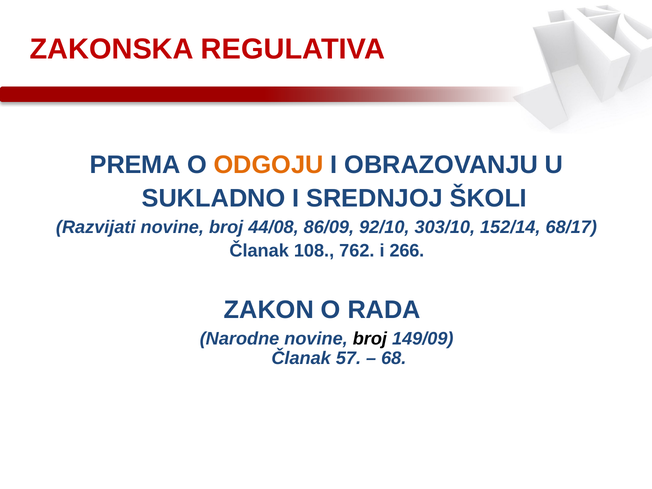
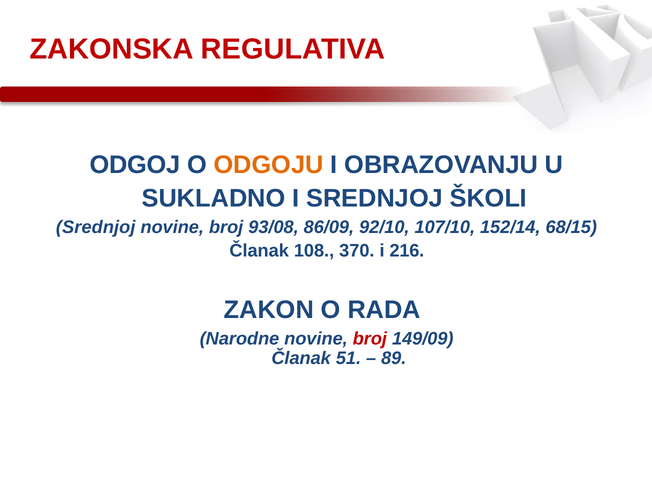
PREMA: PREMA -> ODGOJ
Razvijati at (96, 227): Razvijati -> Srednjoj
44/08: 44/08 -> 93/08
303/10: 303/10 -> 107/10
68/17: 68/17 -> 68/15
762: 762 -> 370
266: 266 -> 216
broj at (370, 339) colour: black -> red
57: 57 -> 51
68: 68 -> 89
